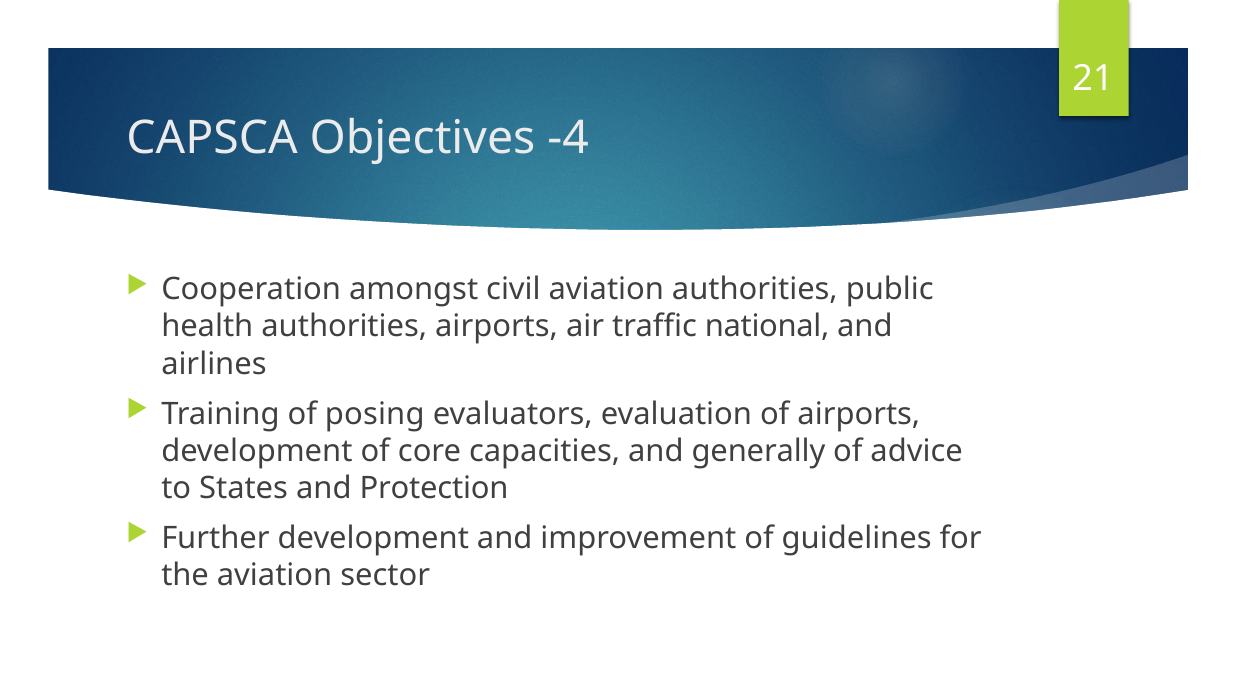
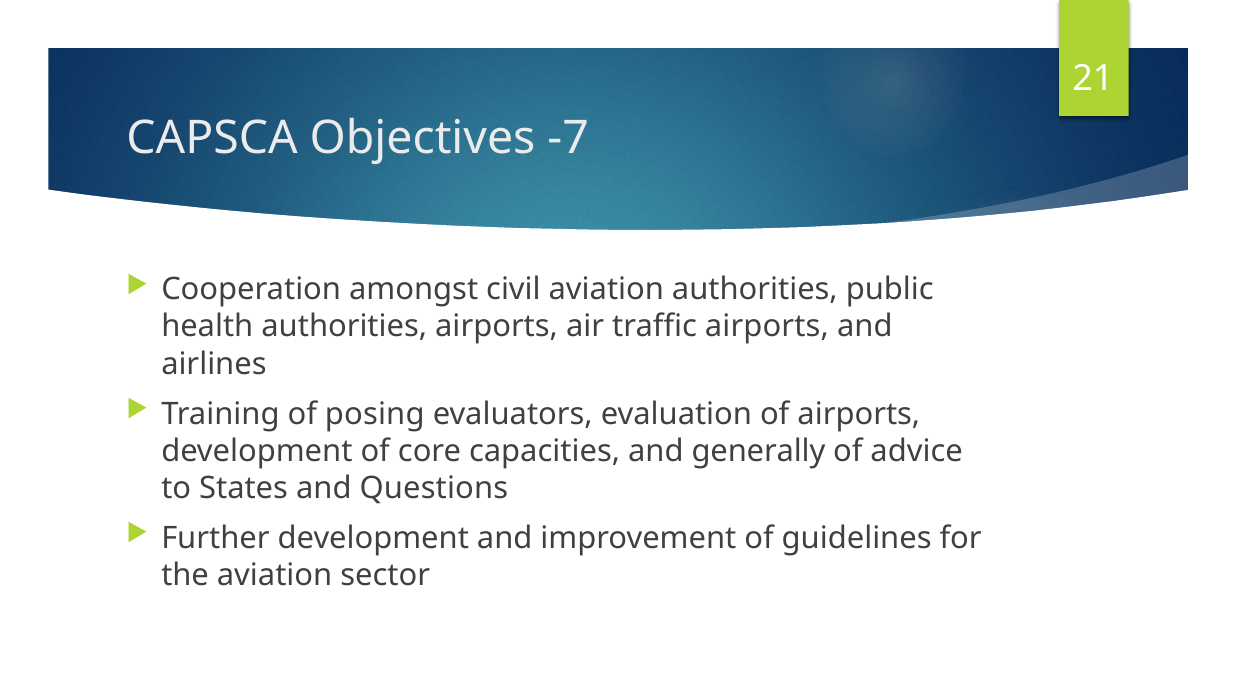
-4: -4 -> -7
traffic national: national -> airports
Protection: Protection -> Questions
